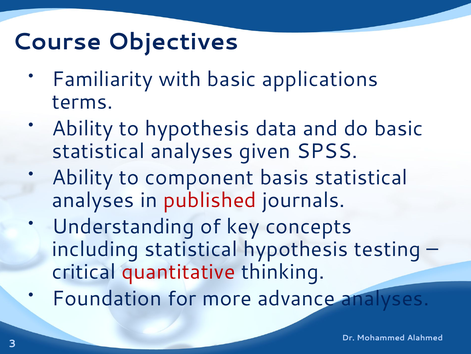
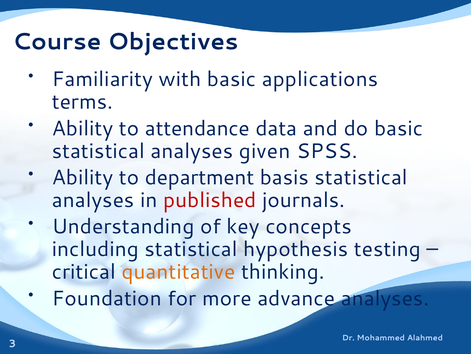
to hypothesis: hypothesis -> attendance
component: component -> department
quantitative colour: red -> orange
